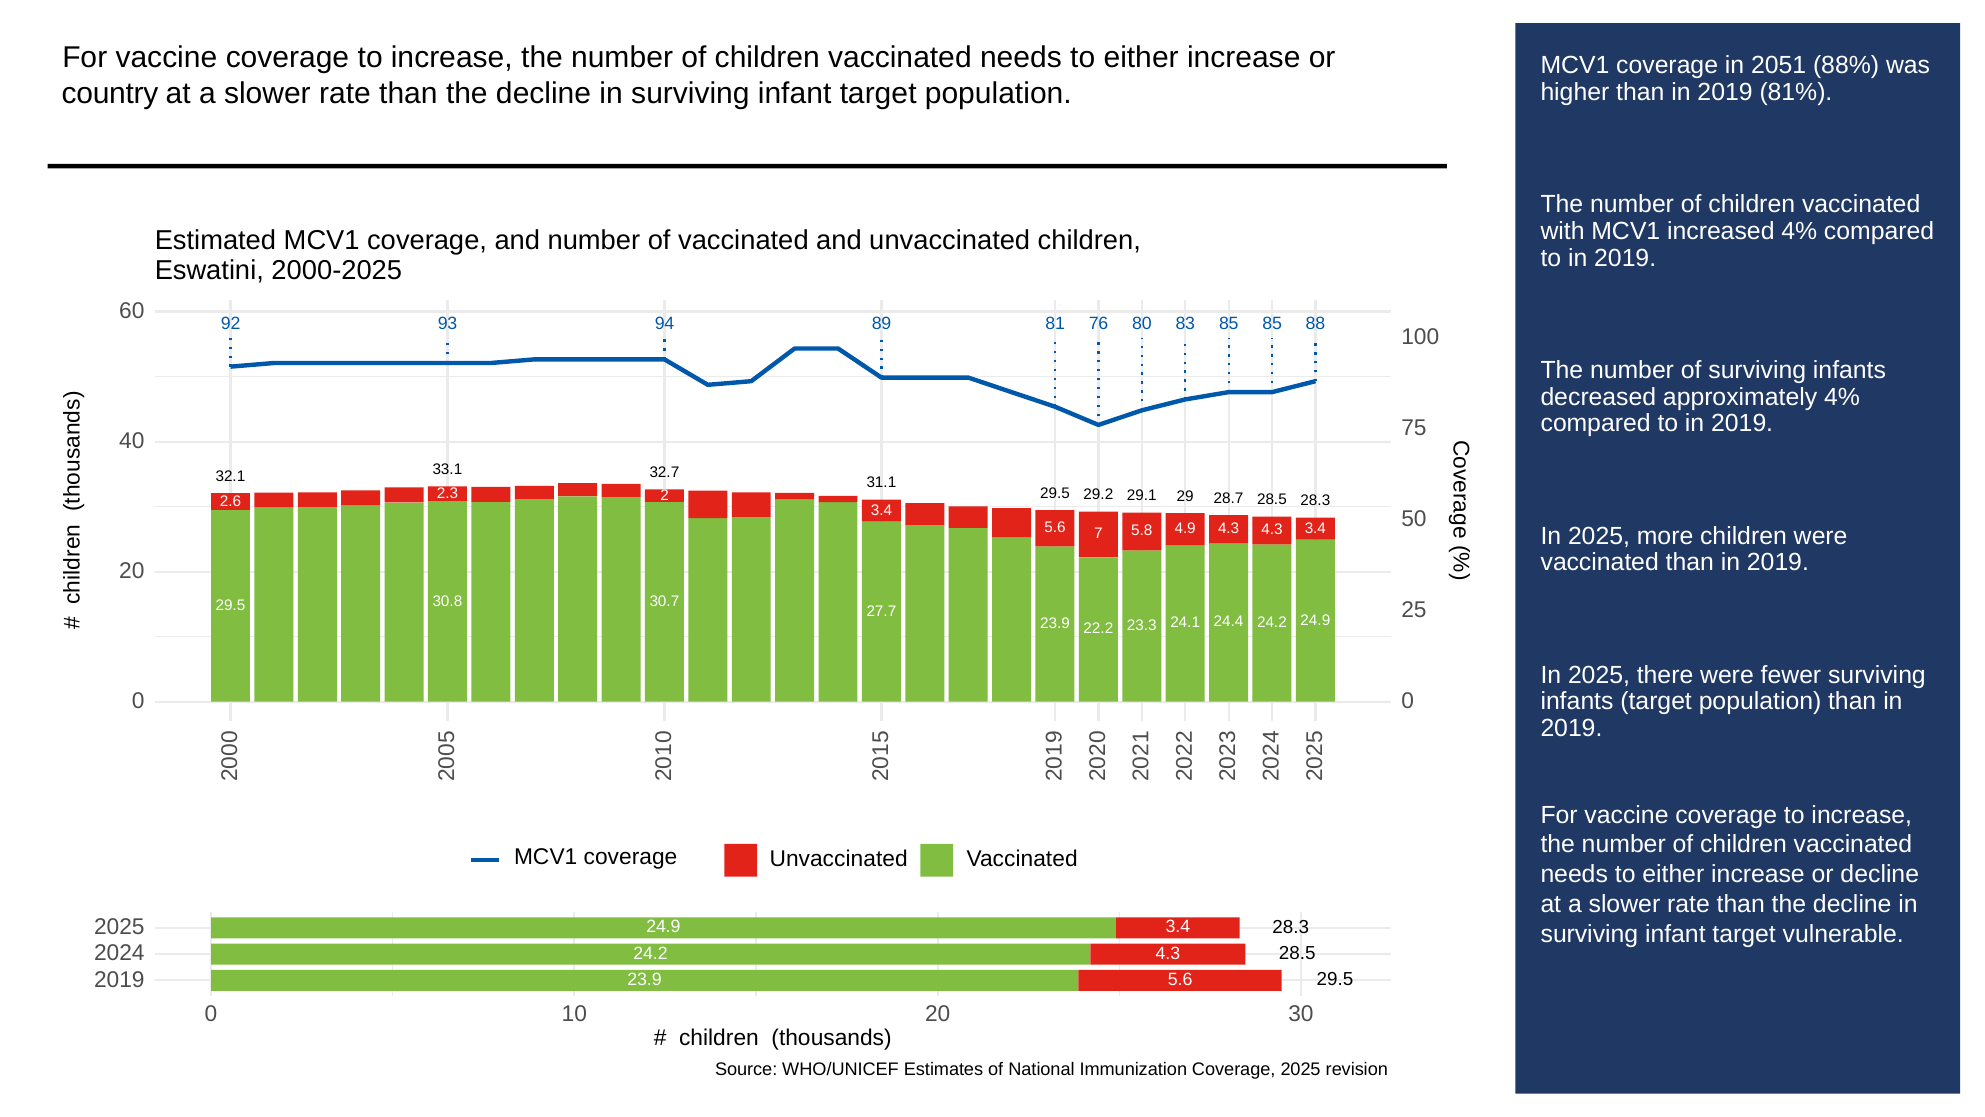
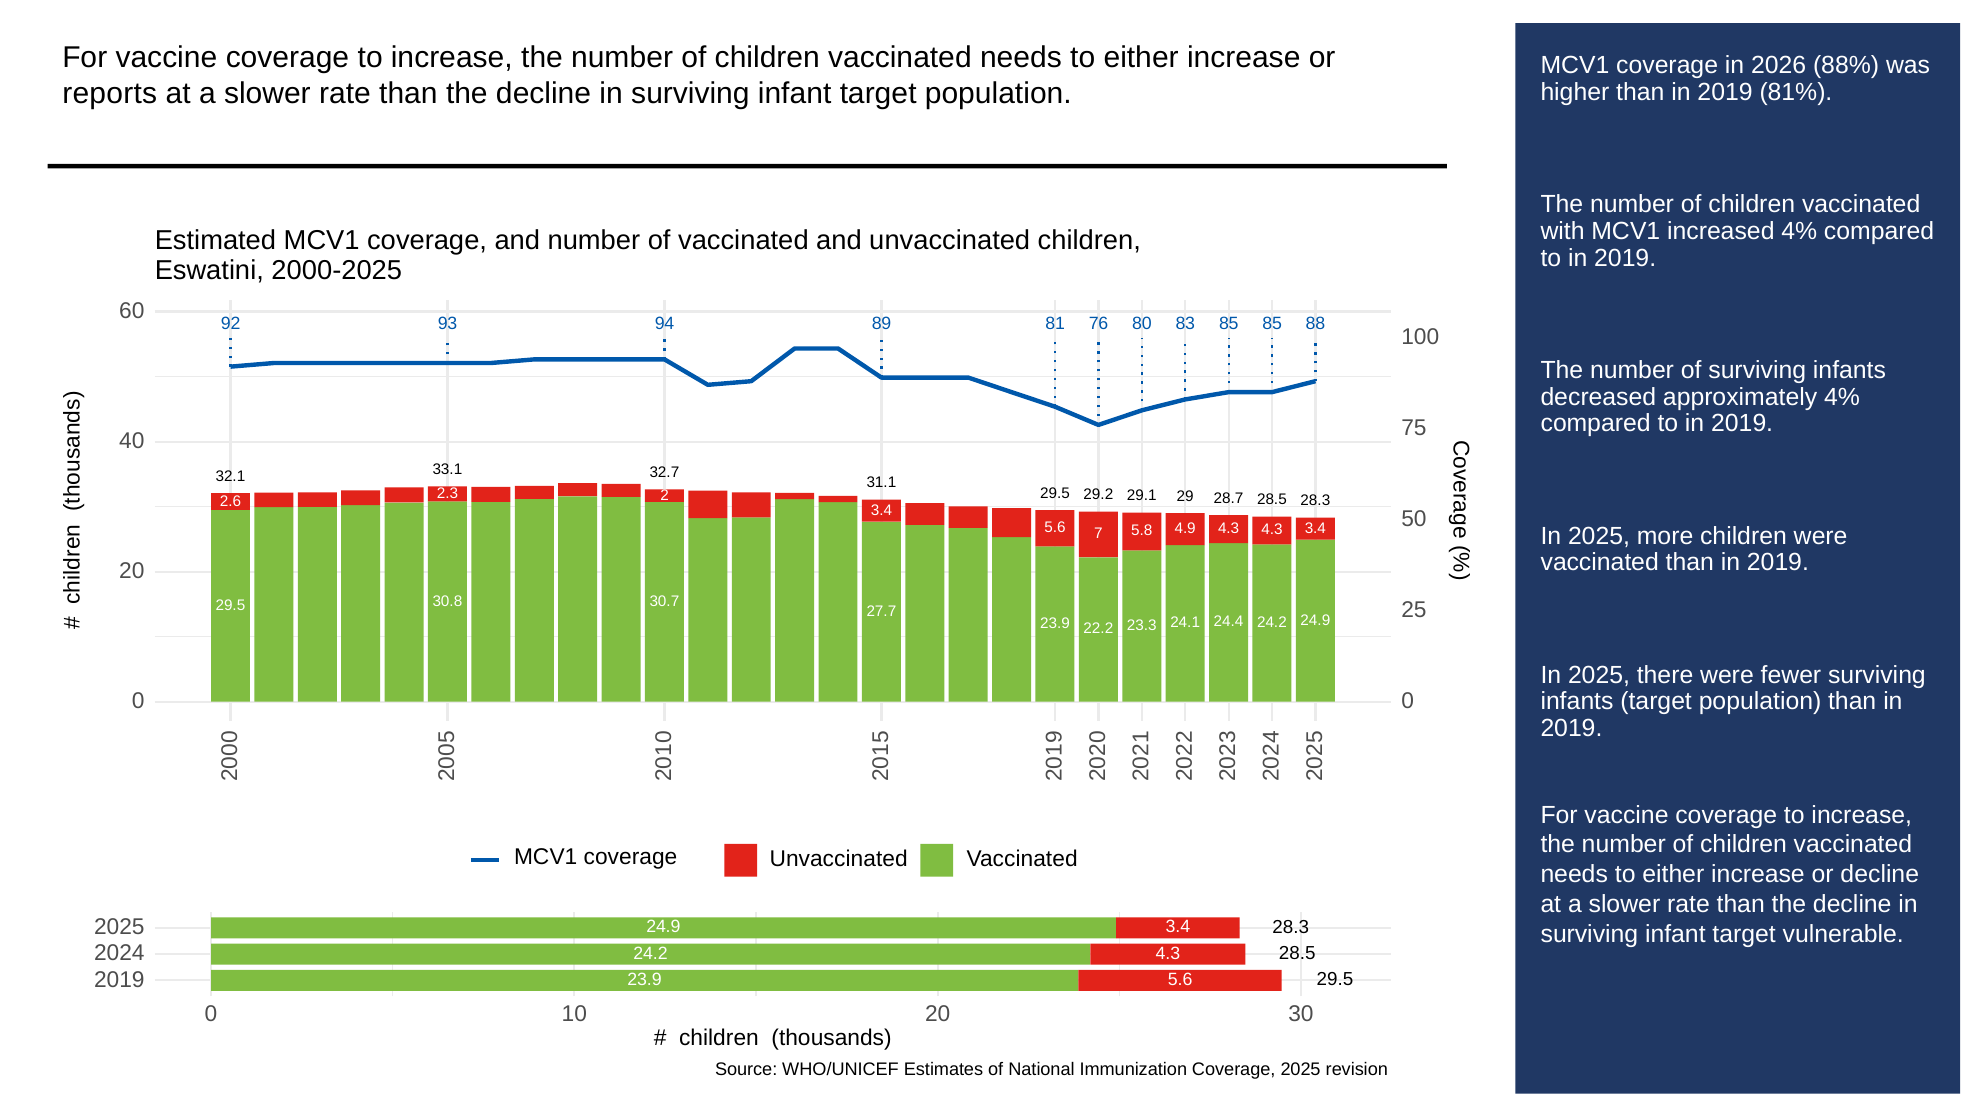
2051: 2051 -> 2026
country: country -> reports
